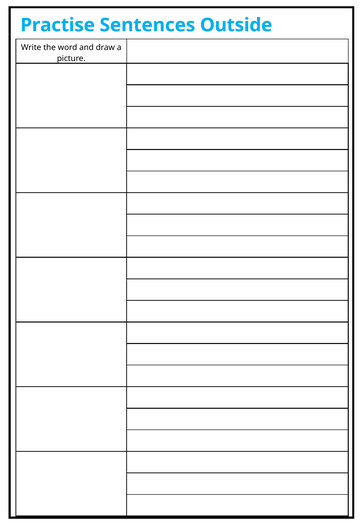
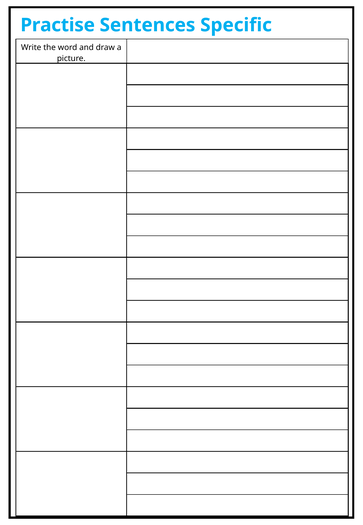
Outside: Outside -> Specific
